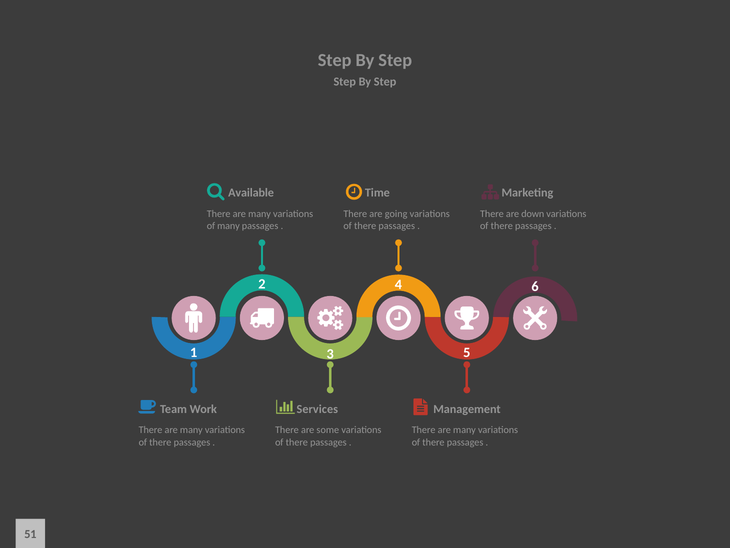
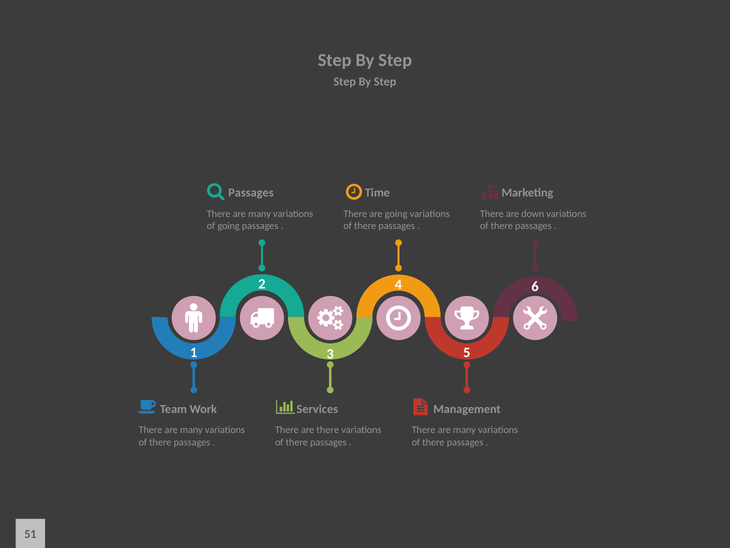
Available at (251, 193): Available -> Passages
of many: many -> going
are some: some -> there
